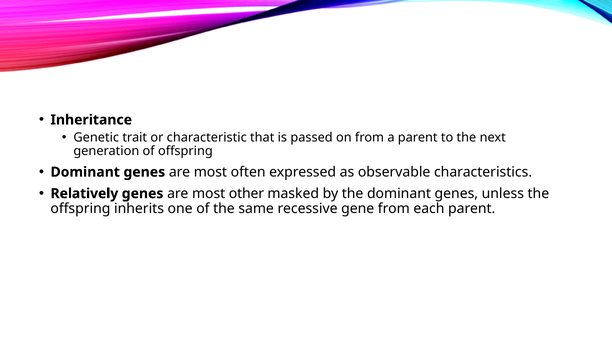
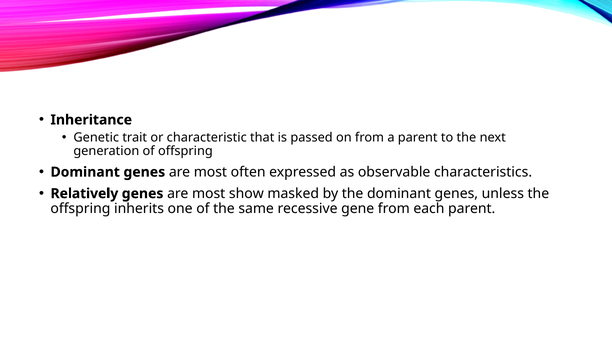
other: other -> show
